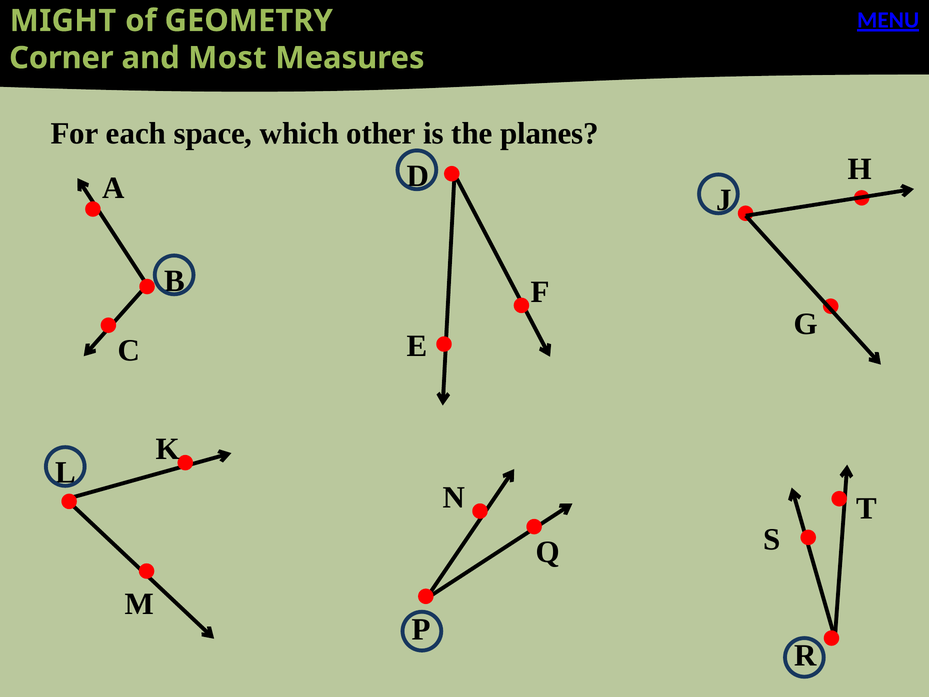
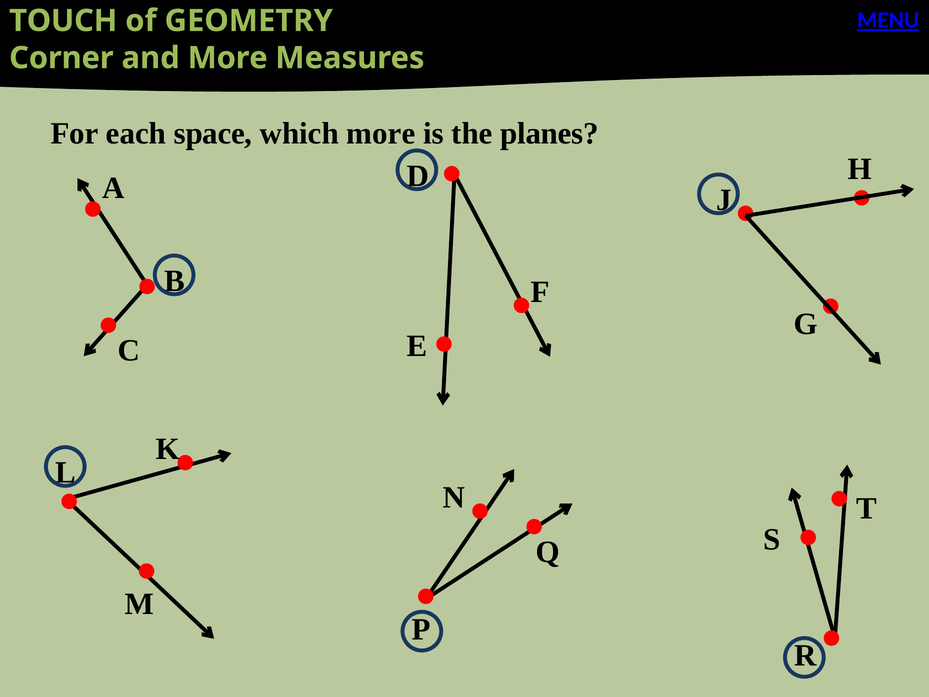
MIGHT: MIGHT -> TOUCH
and Most: Most -> More
which other: other -> more
